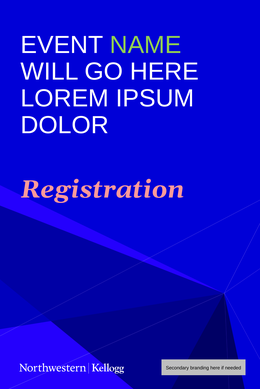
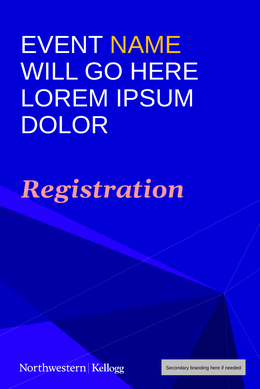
NAME colour: light green -> yellow
